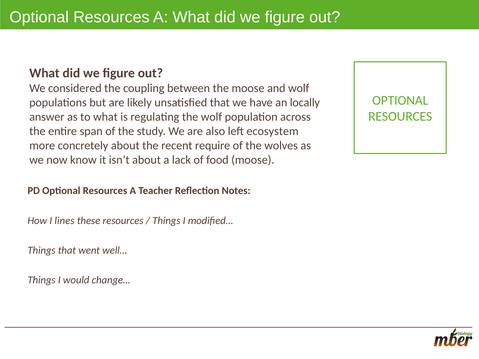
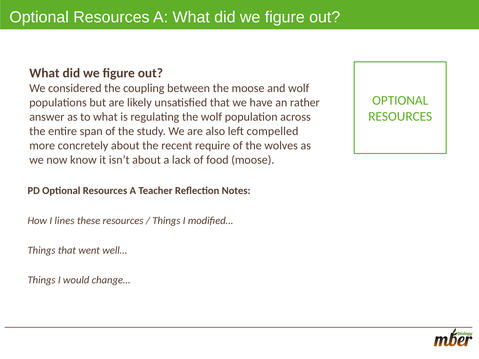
locally: locally -> rather
ecosystem: ecosystem -> compelled
